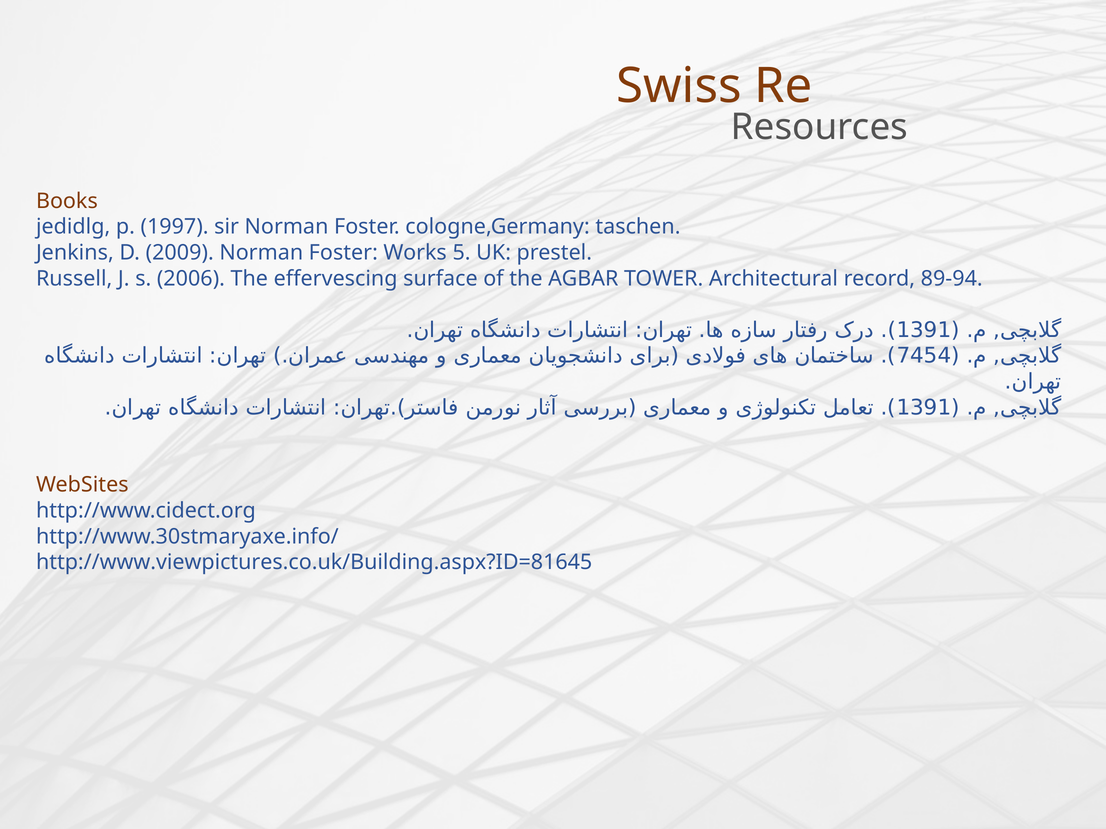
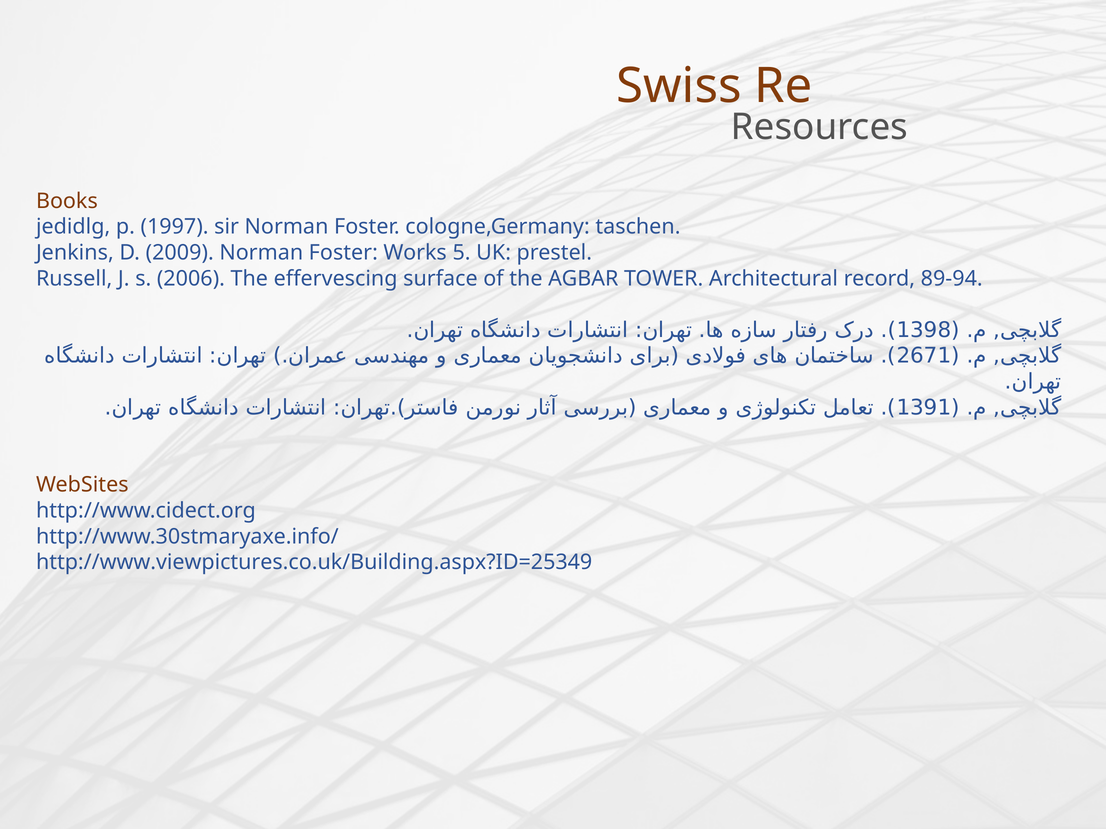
1391 at (924, 330): 1391 -> 1398
7454: 7454 -> 2671
http://www.viewpictures.co.uk/Building.aspx?ID=81645: http://www.viewpictures.co.uk/Building.aspx?ID=81645 -> http://www.viewpictures.co.uk/Building.aspx?ID=25349
